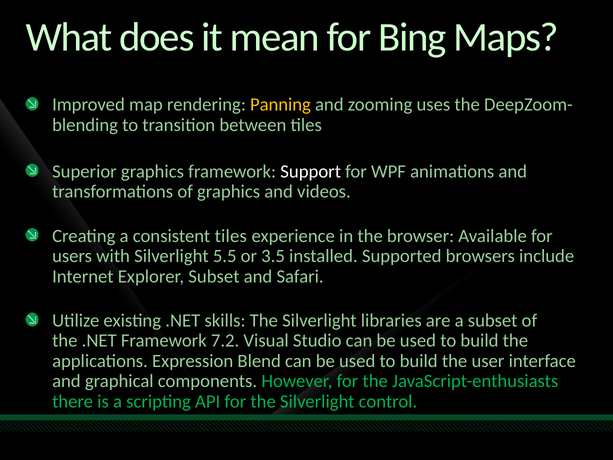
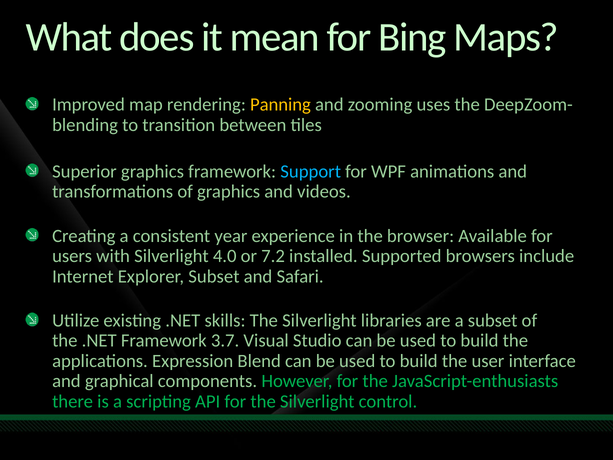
Support colour: white -> light blue
consistent tiles: tiles -> year
5.5: 5.5 -> 4.0
3.5: 3.5 -> 7.2
7.2: 7.2 -> 3.7
